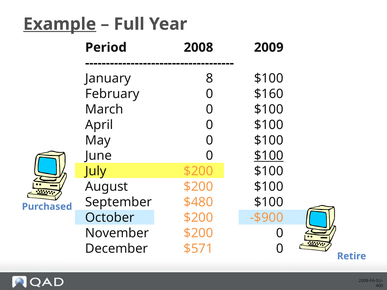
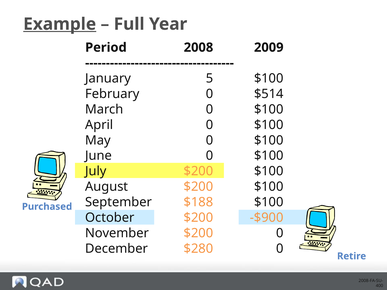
8: 8 -> 5
$160: $160 -> $514
$100 at (269, 156) underline: present -> none
$480: $480 -> $188
$571: $571 -> $280
